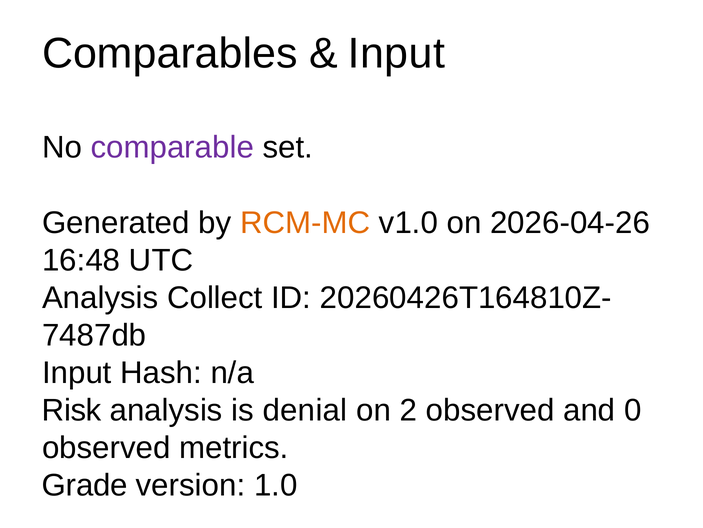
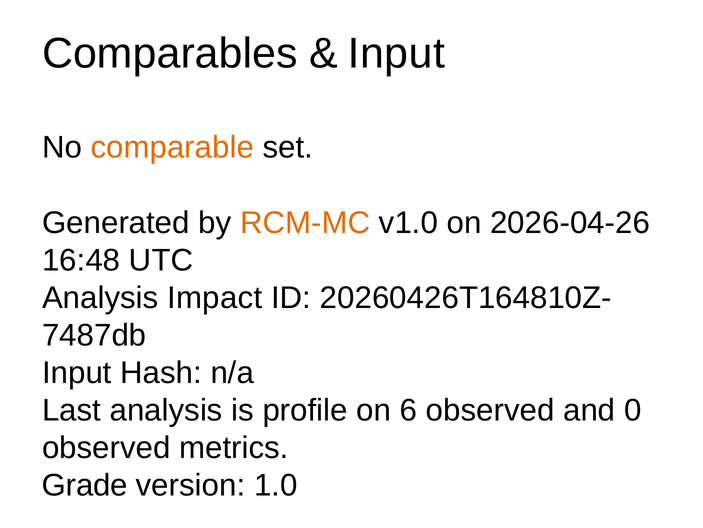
comparable colour: purple -> orange
Collect: Collect -> Impact
Risk: Risk -> Last
denial: denial -> profile
2: 2 -> 6
